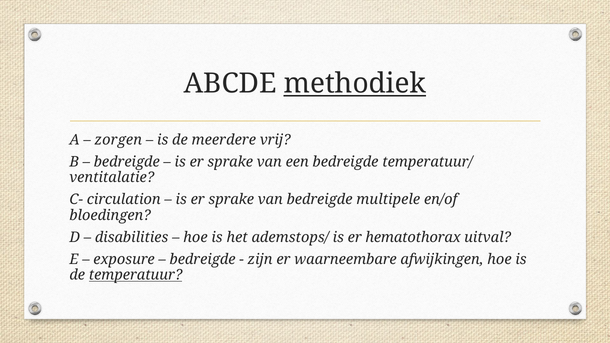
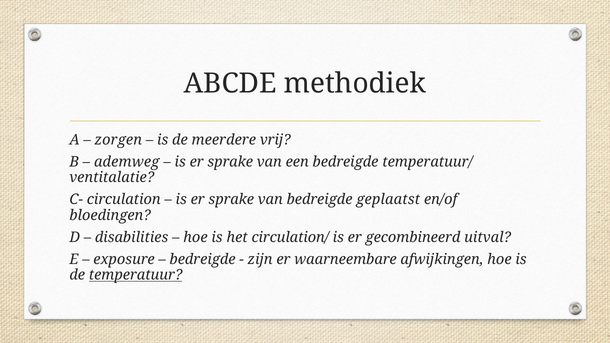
methodiek underline: present -> none
bedreigde at (127, 162): bedreigde -> ademweg
multipele: multipele -> geplaatst
ademstops/: ademstops/ -> circulation/
hematothorax: hematothorax -> gecombineerd
